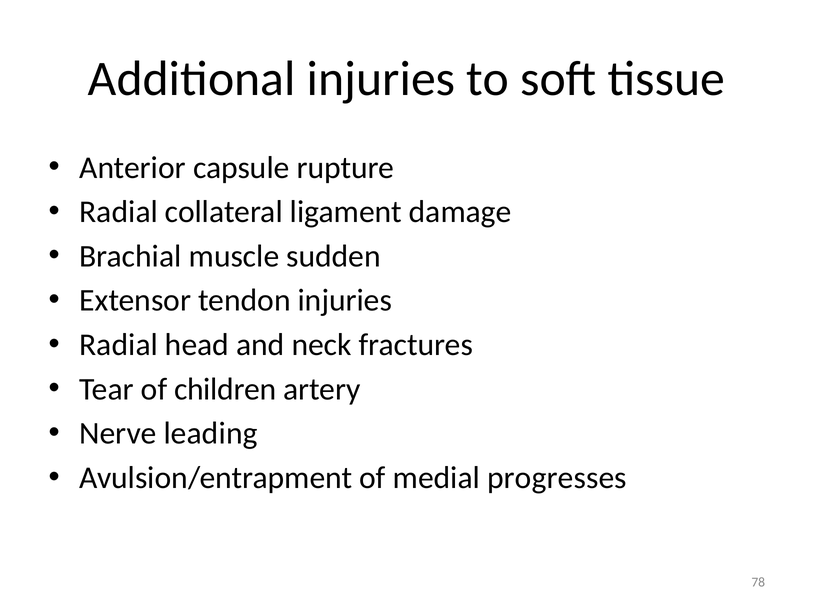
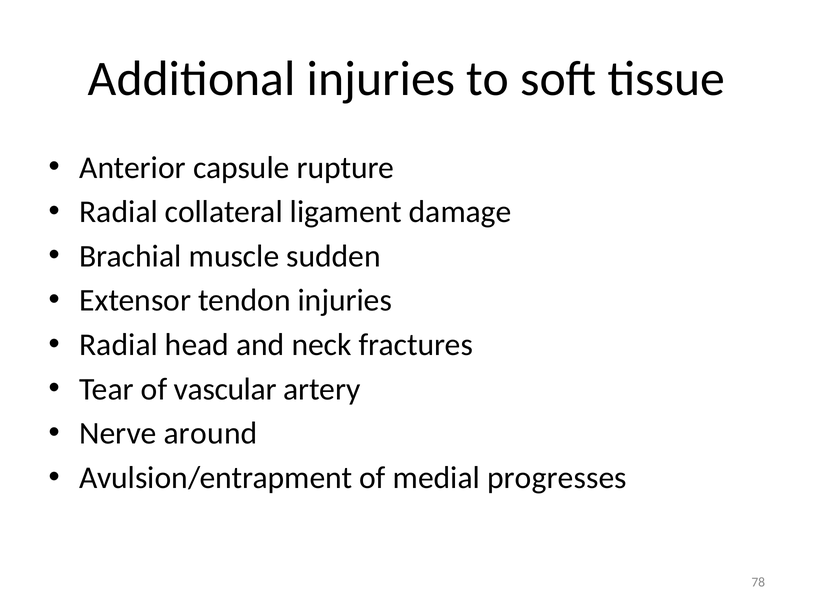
children: children -> vascular
leading: leading -> around
